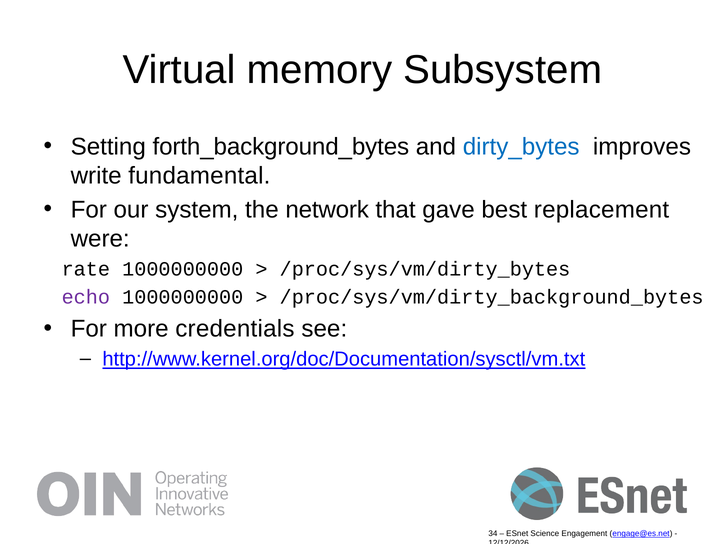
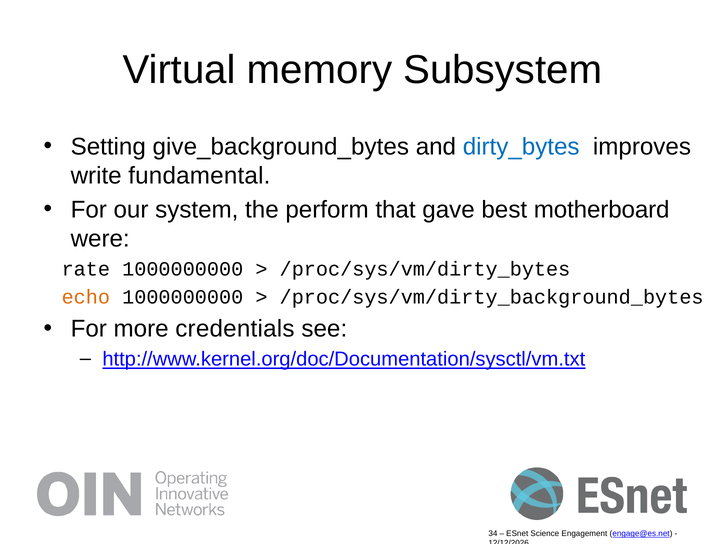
forth_background_bytes: forth_background_bytes -> give_background_bytes
network: network -> perform
replacement: replacement -> motherboard
echo colour: purple -> orange
